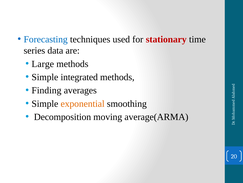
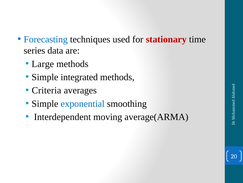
Finding: Finding -> Criteria
exponential colour: orange -> blue
Decomposition: Decomposition -> Interdependent
